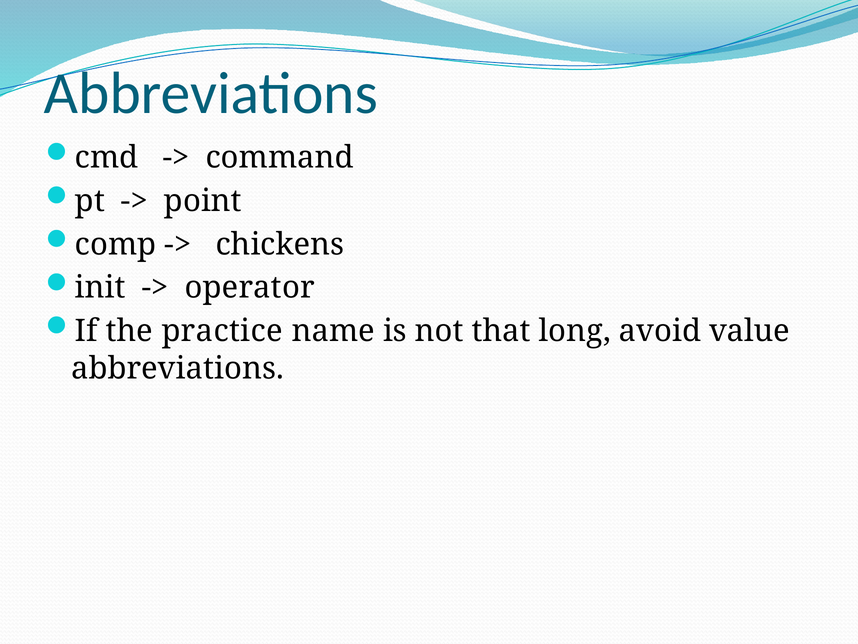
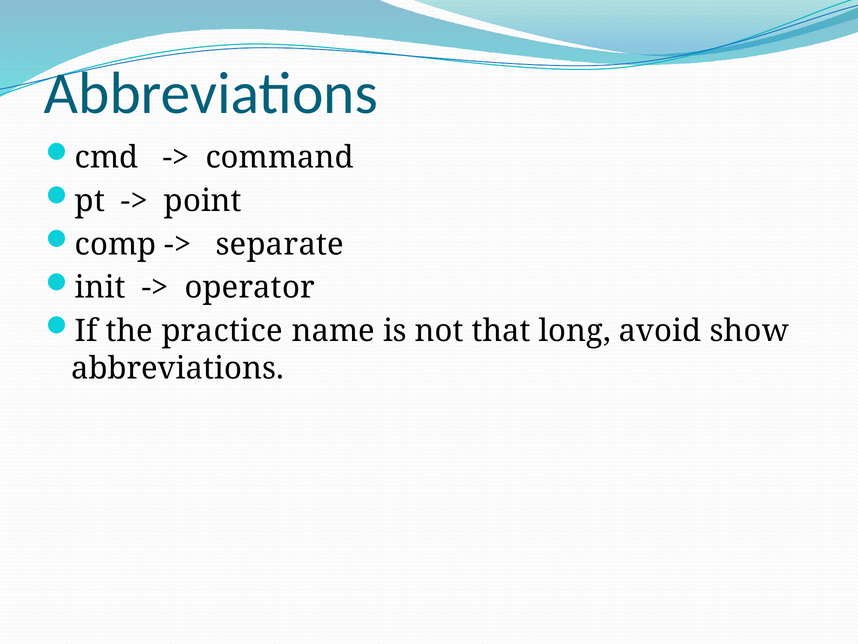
chickens: chickens -> separate
value: value -> show
